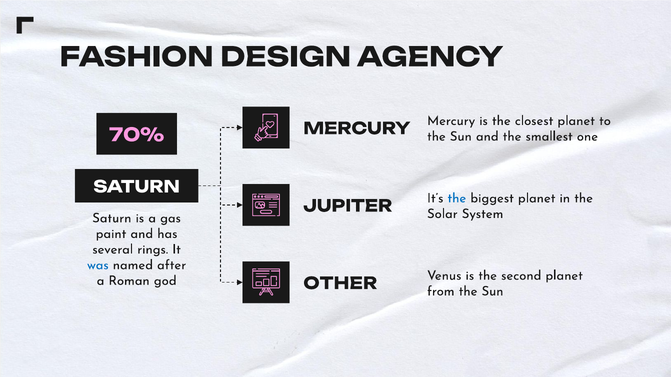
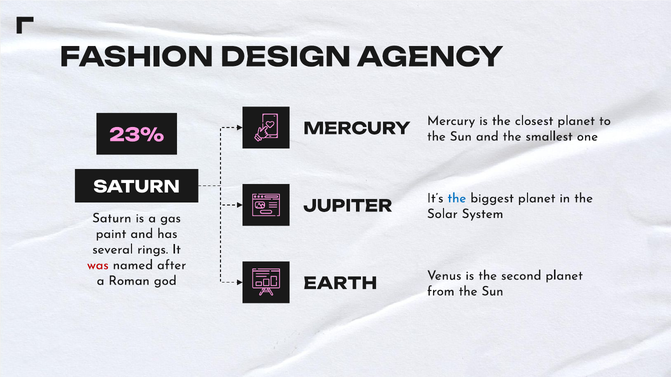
70%: 70% -> 23%
was colour: blue -> red
OTHER: OTHER -> EARTH
